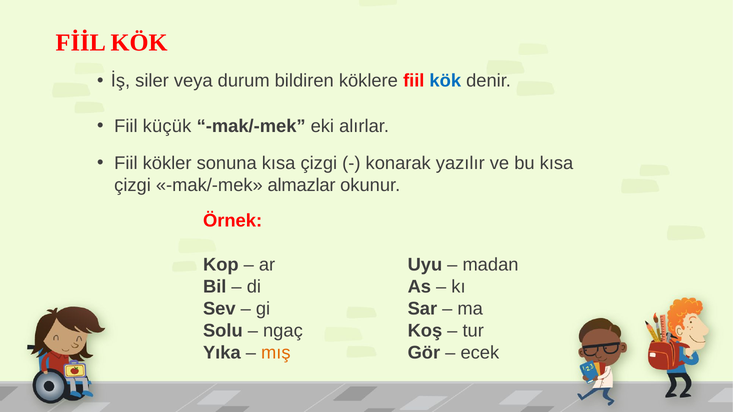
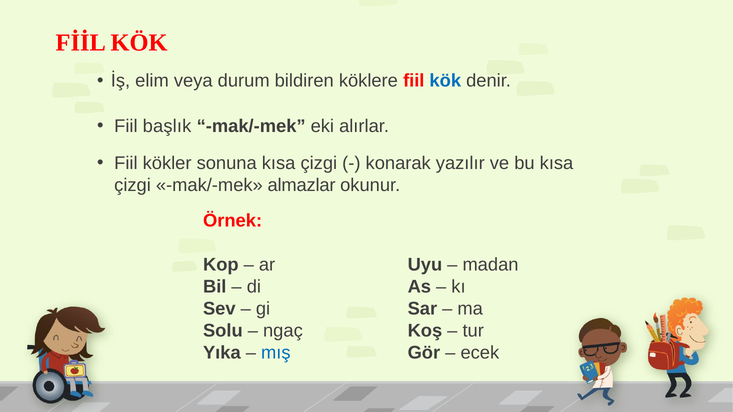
siler: siler -> elim
küçük: küçük -> başlık
mış colour: orange -> blue
